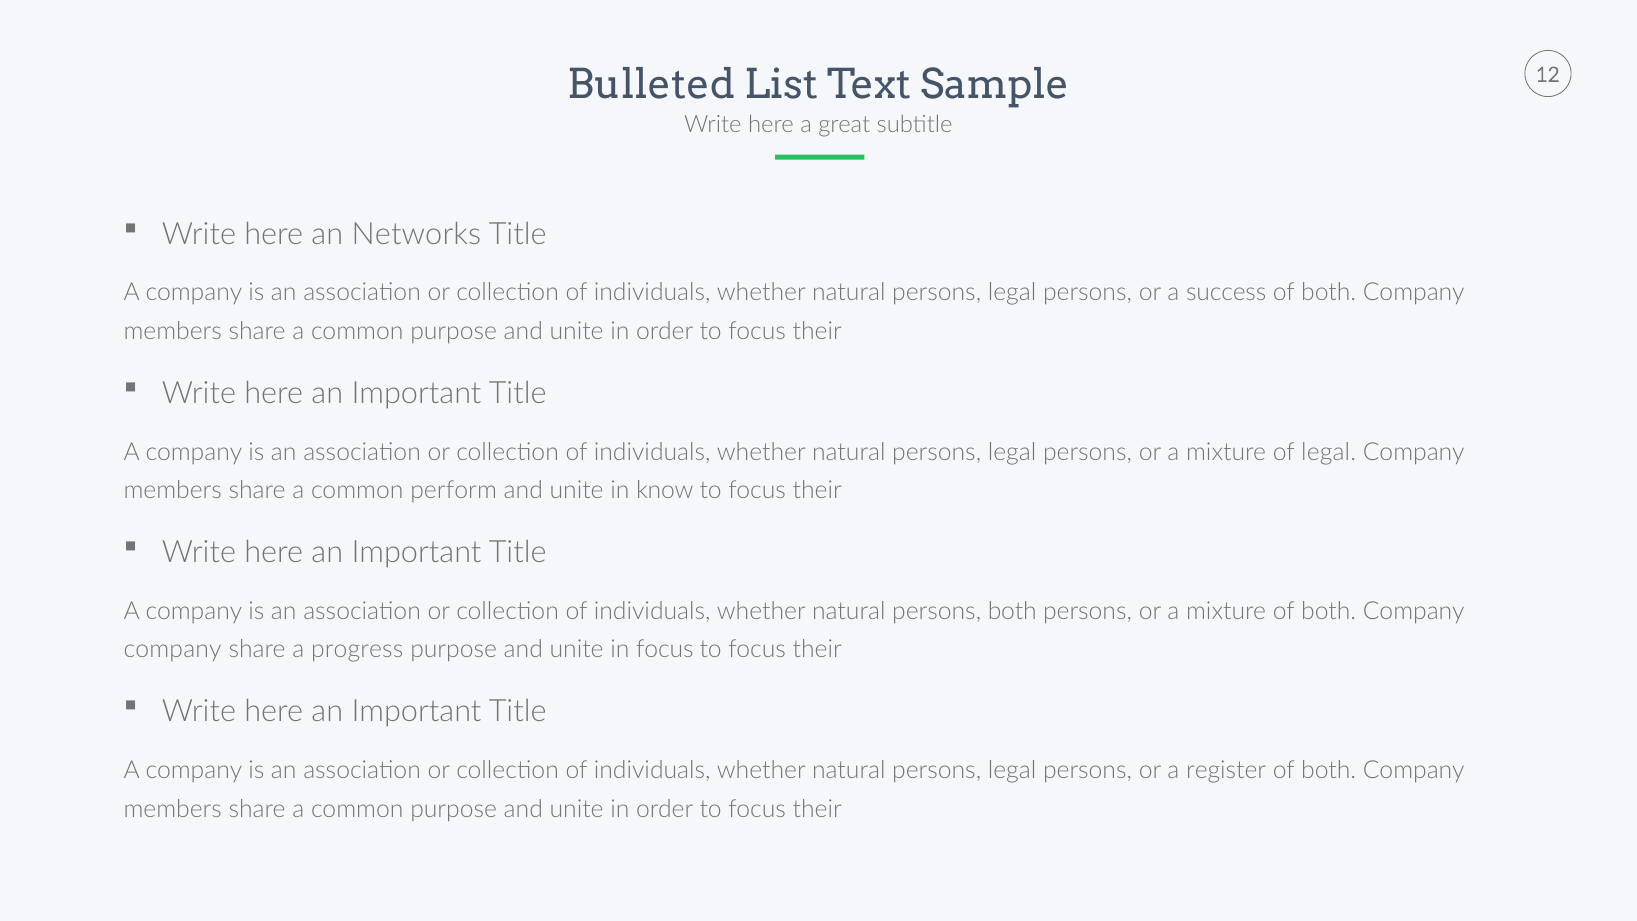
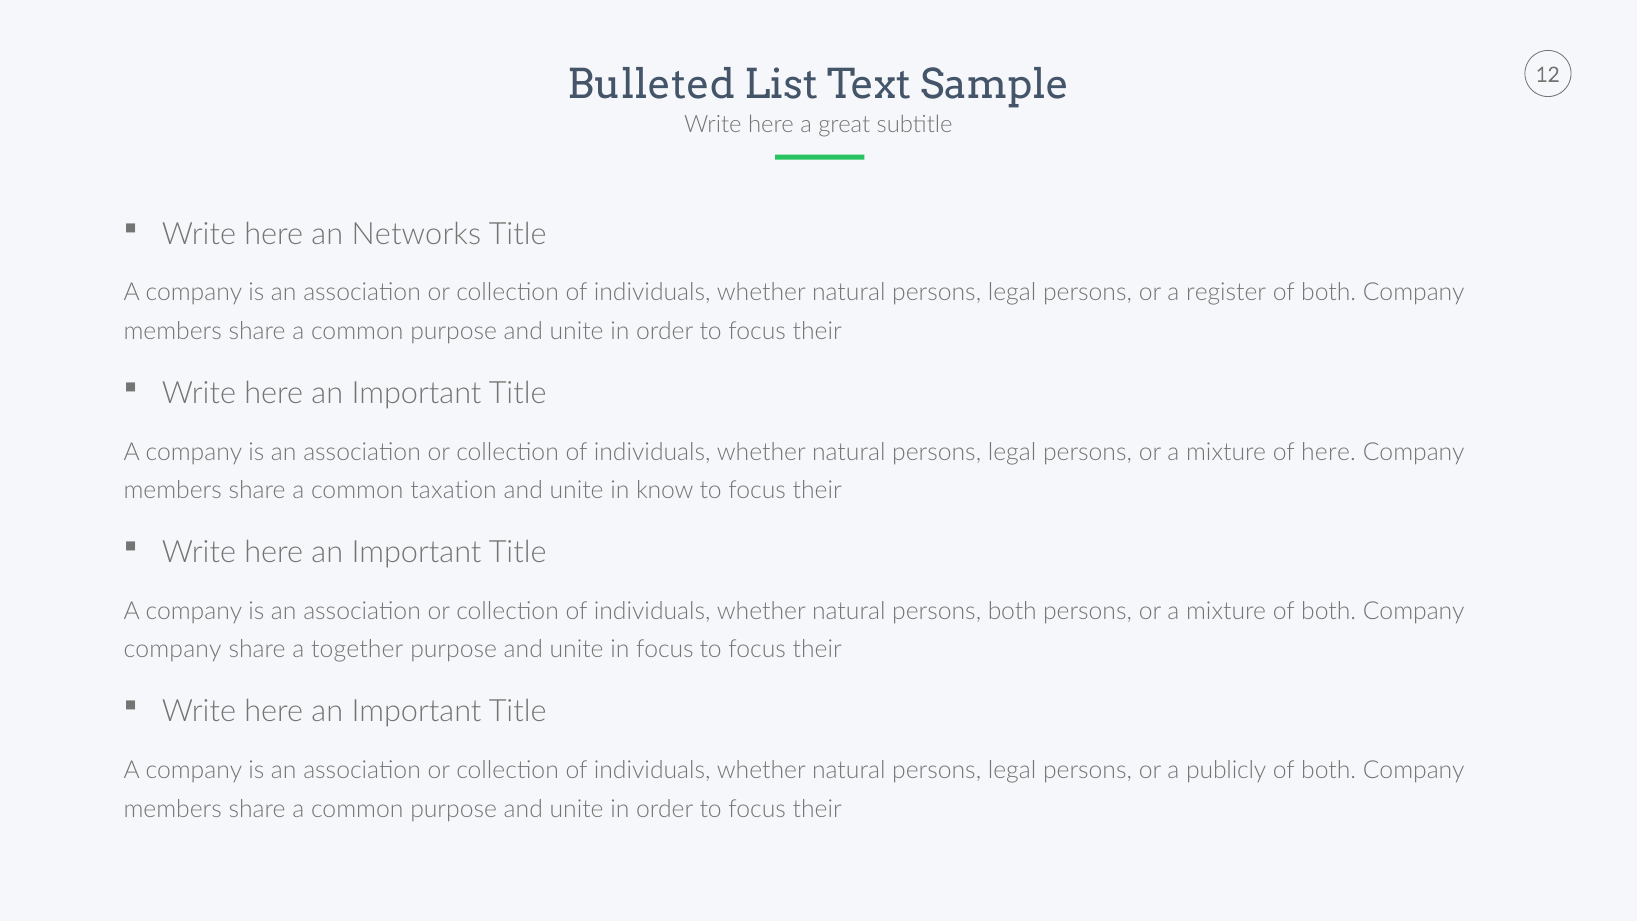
success: success -> register
of legal: legal -> here
perform: perform -> taxation
progress: progress -> together
register: register -> publicly
